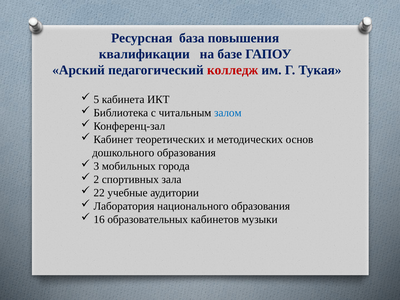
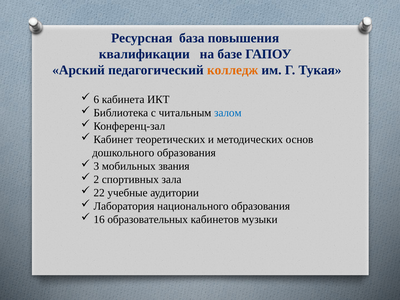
колледж colour: red -> orange
5: 5 -> 6
города: города -> звания
